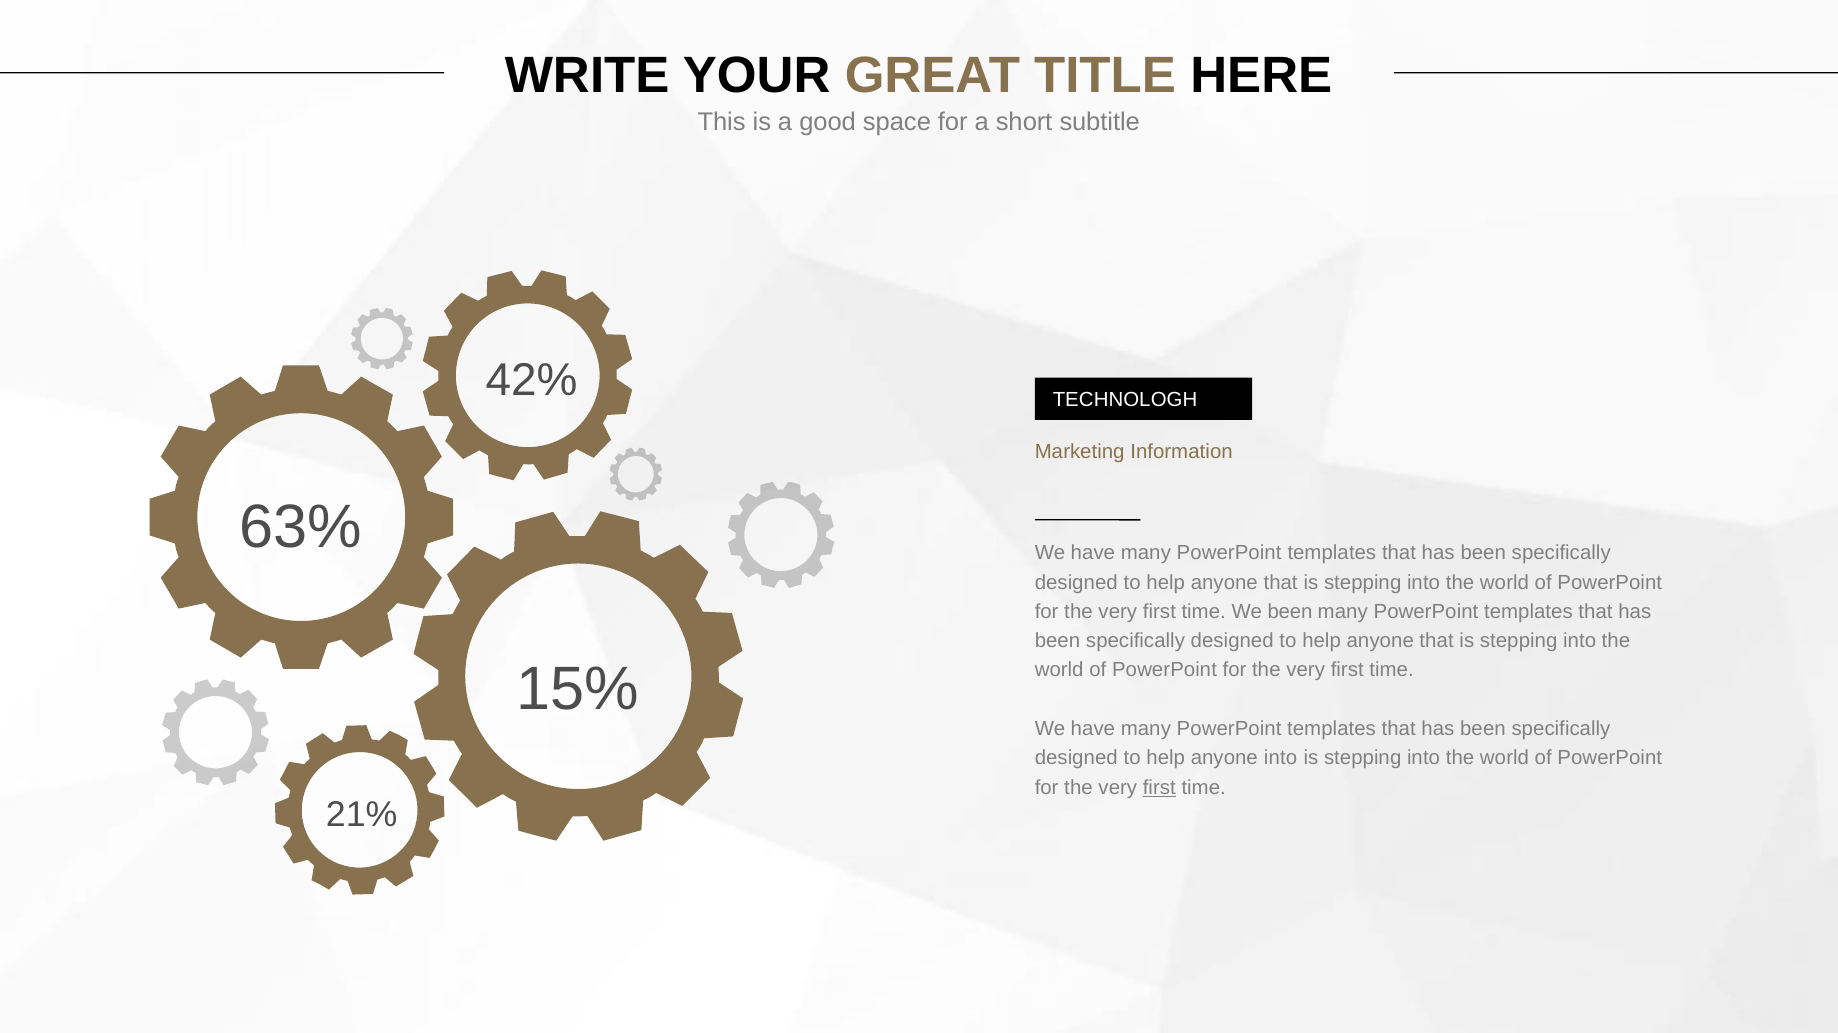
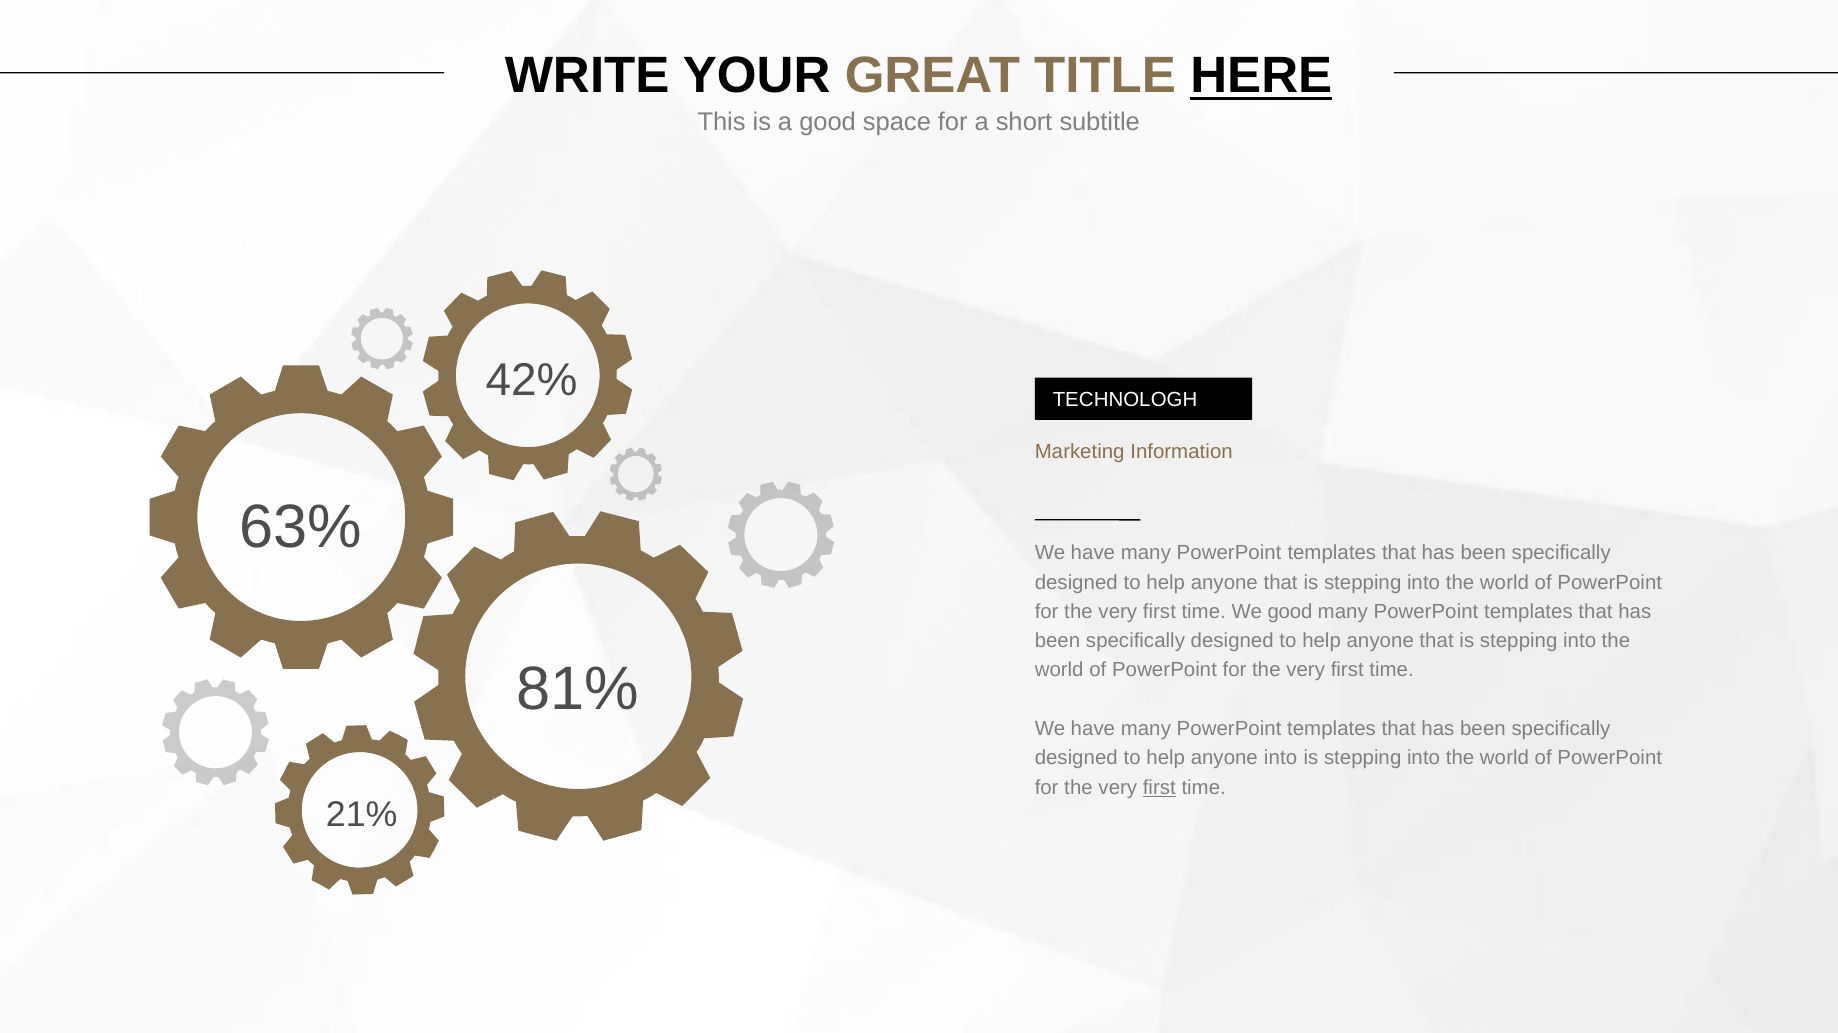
HERE underline: none -> present
We been: been -> good
15%: 15% -> 81%
